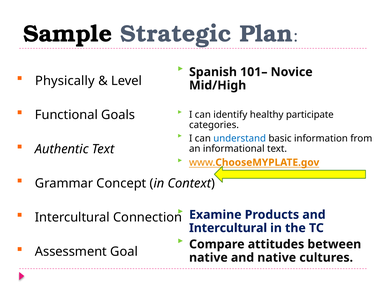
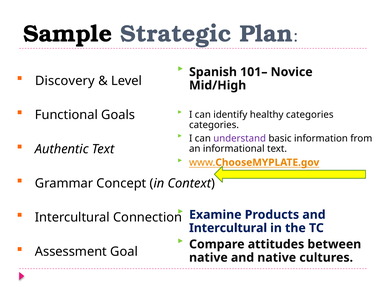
Physically: Physically -> Discovery
healthy participate: participate -> categories
understand colour: blue -> purple
